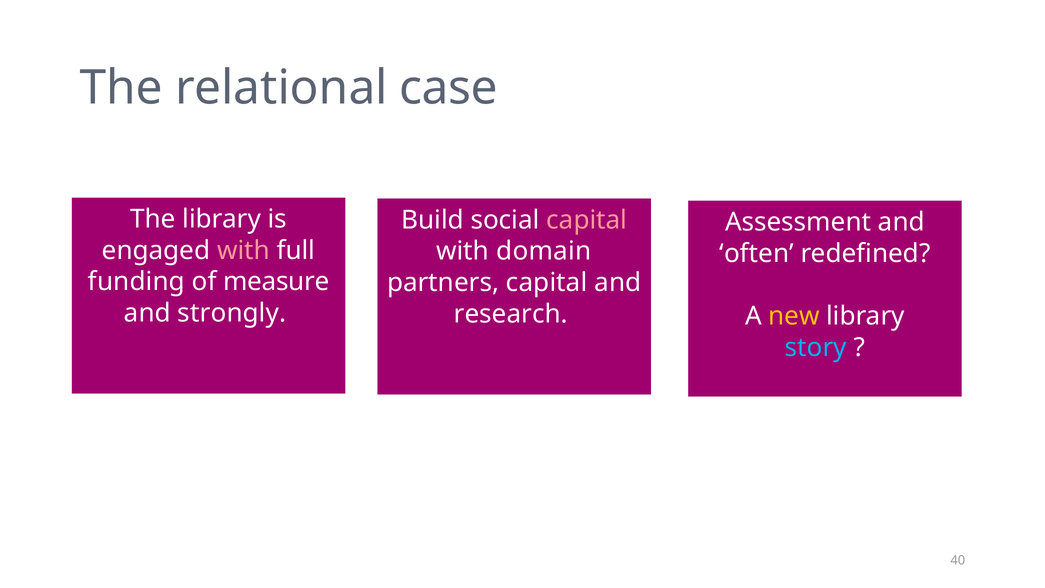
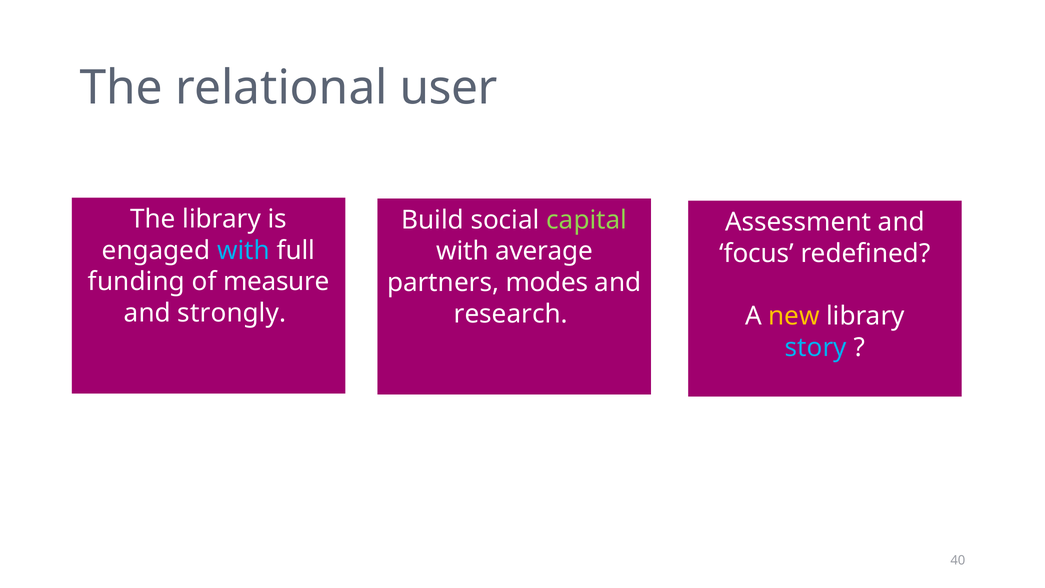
case: case -> user
capital at (587, 220) colour: pink -> light green
with at (244, 250) colour: pink -> light blue
domain: domain -> average
often: often -> focus
partners capital: capital -> modes
